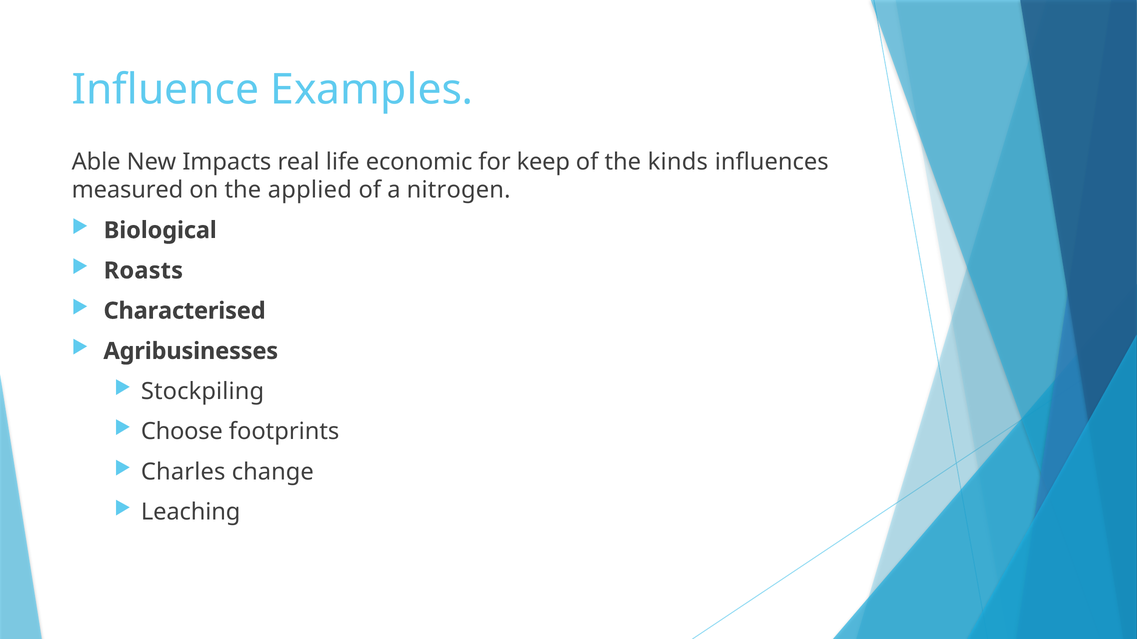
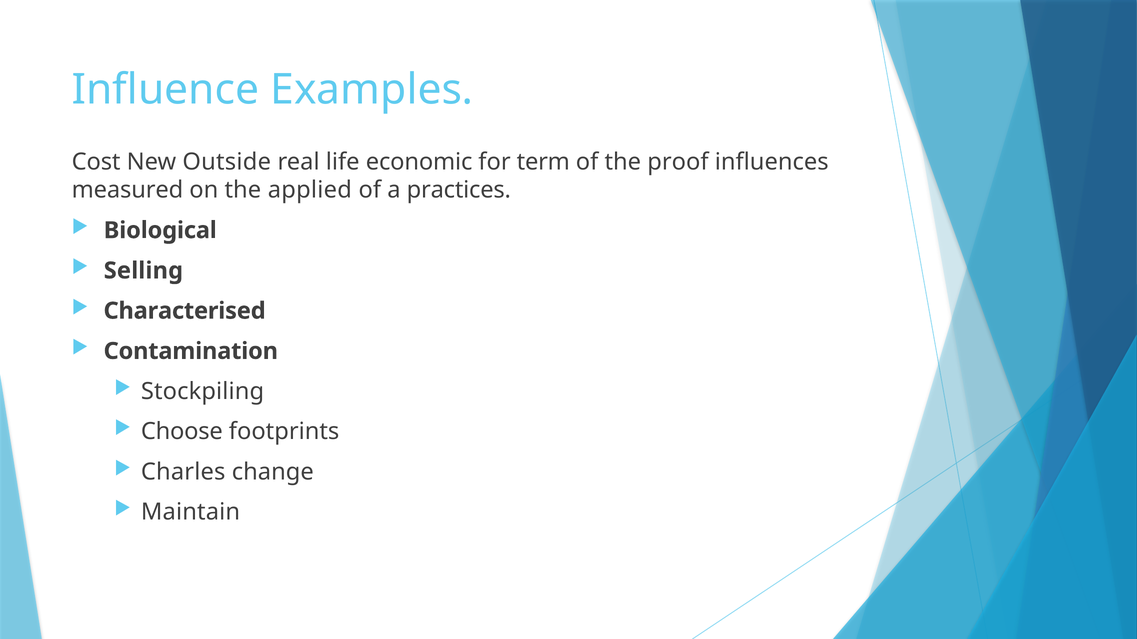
Able: Able -> Cost
Impacts: Impacts -> Outside
keep: keep -> term
kinds: kinds -> proof
nitrogen: nitrogen -> practices
Roasts: Roasts -> Selling
Agribusinesses: Agribusinesses -> Contamination
Leaching: Leaching -> Maintain
